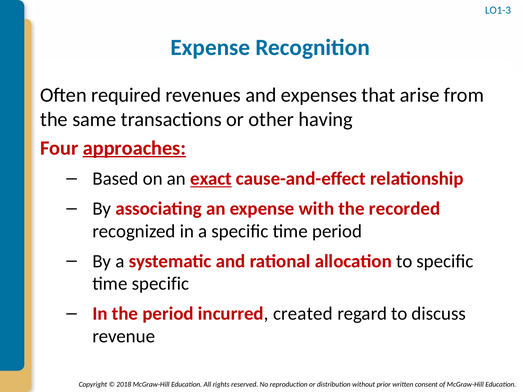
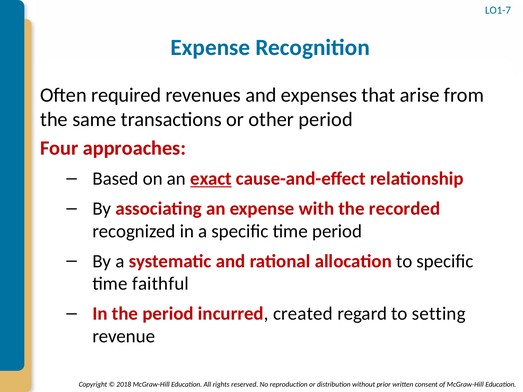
LO1-3: LO1-3 -> LO1-7
other having: having -> period
approaches underline: present -> none
time specific: specific -> faithful
discuss: discuss -> setting
